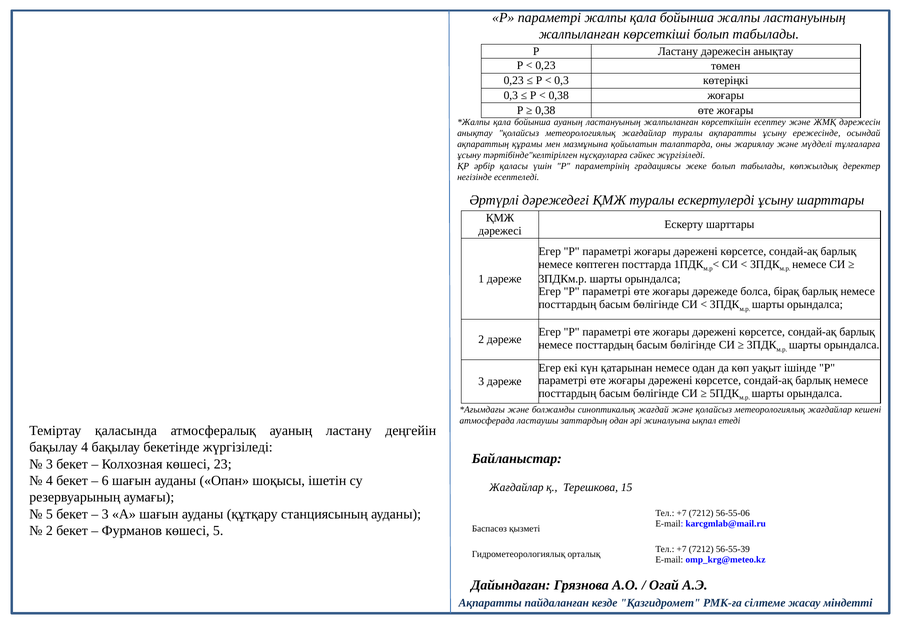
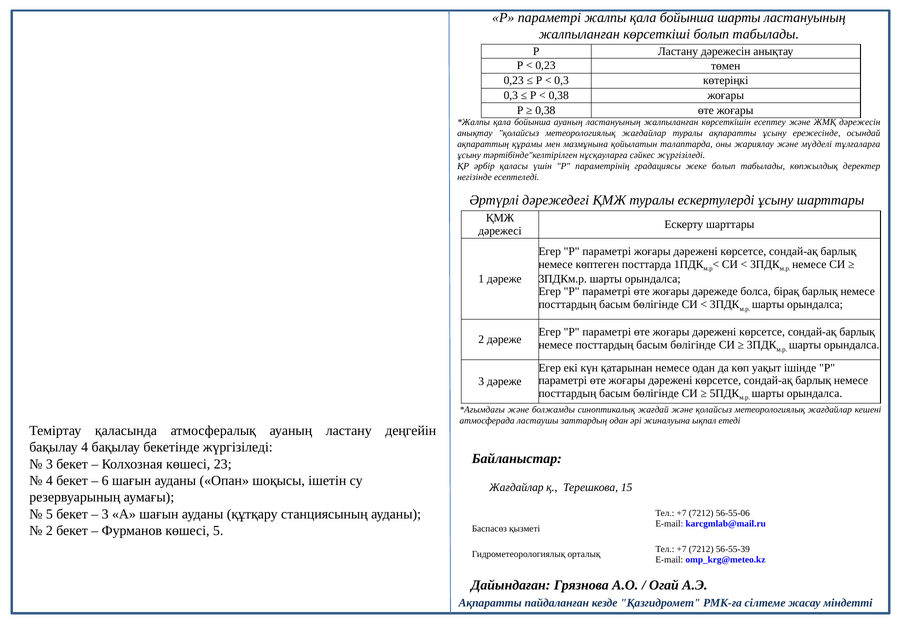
бойынша жалпы: жалпы -> шарты
